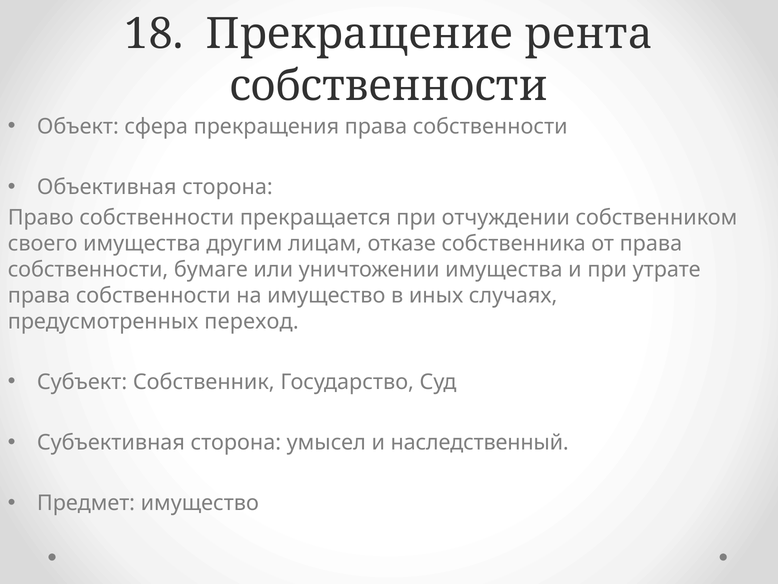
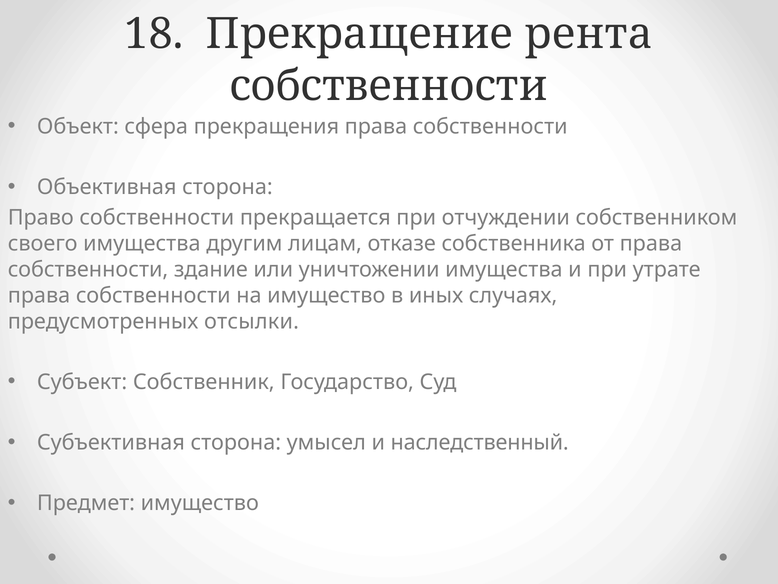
бумаге: бумаге -> здание
переход: переход -> отсылки
